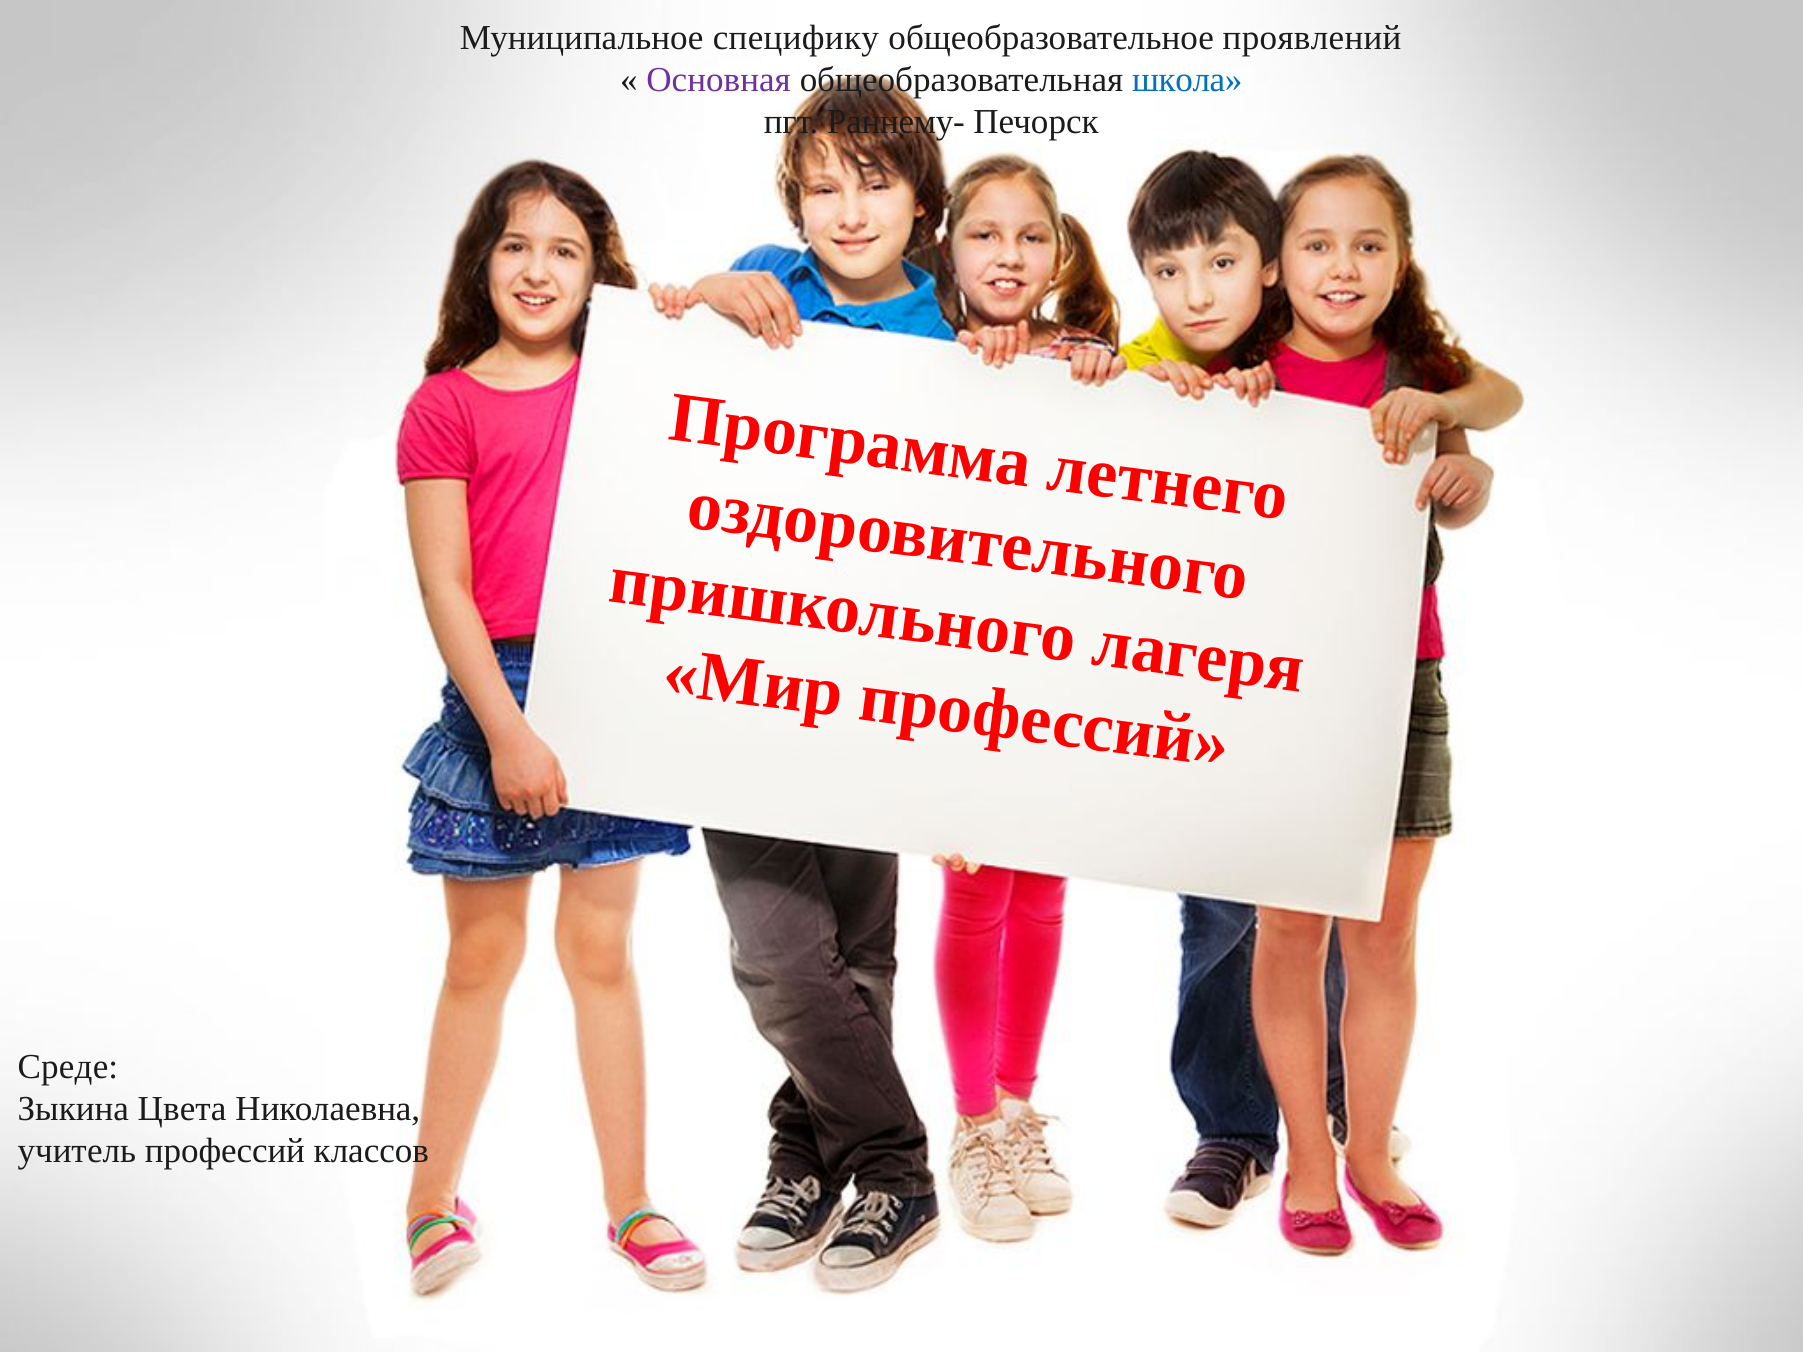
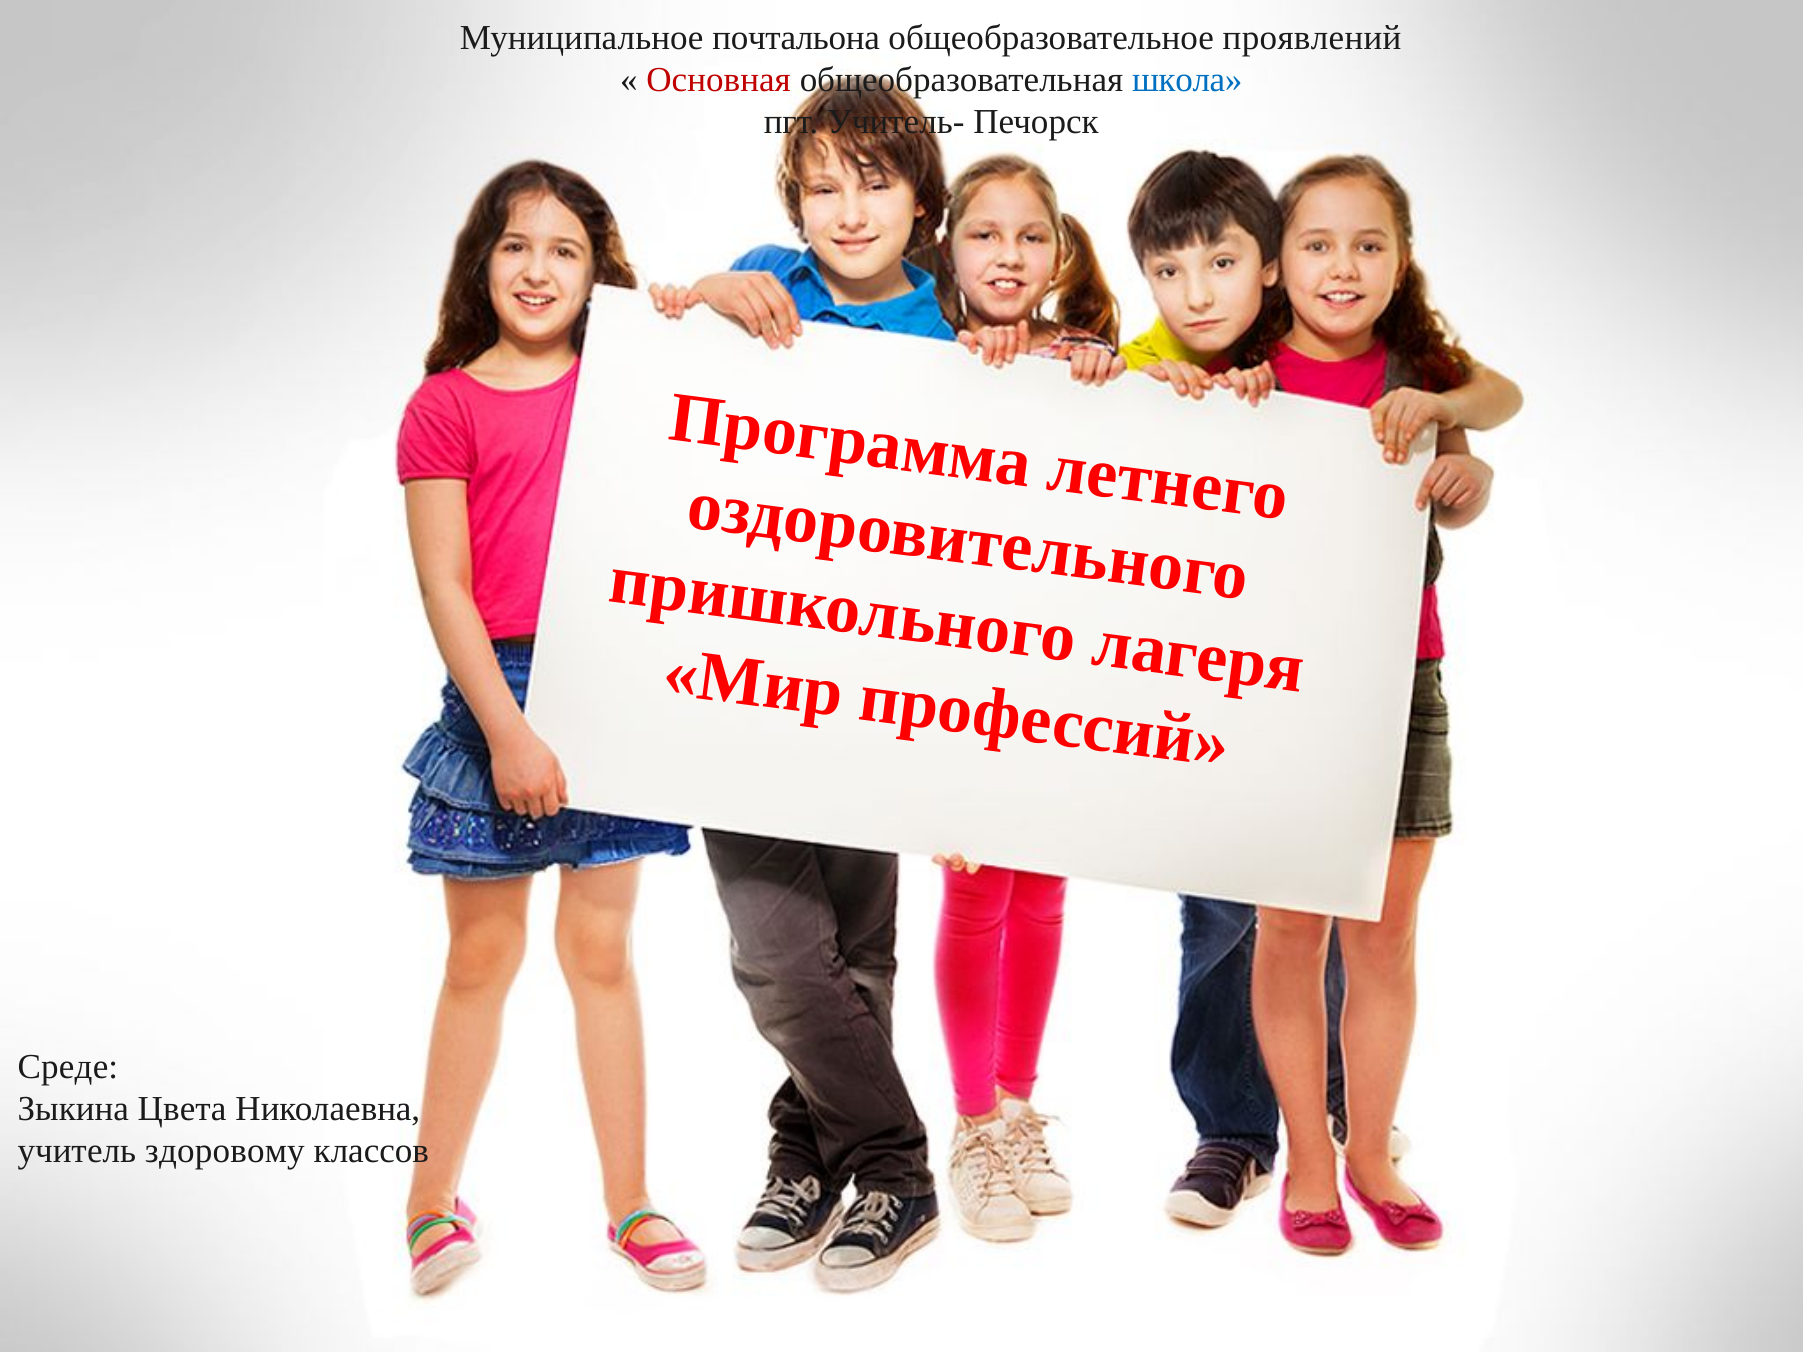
специфику: специфику -> почтальона
Основная colour: purple -> red
Раннему-: Раннему- -> Учитель-
профессий: профессий -> здоровому
